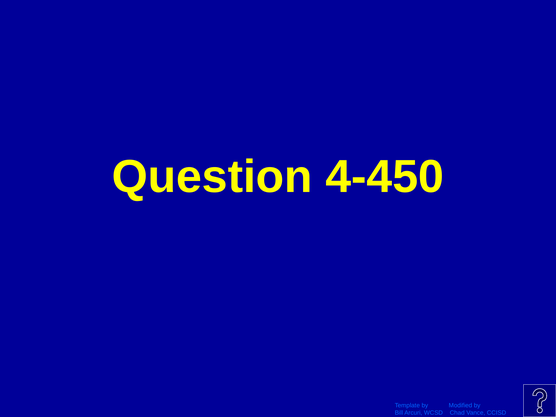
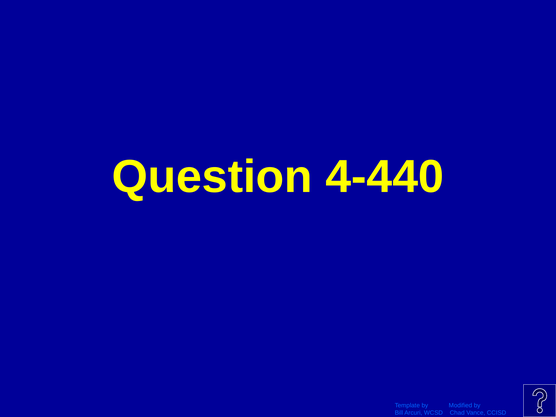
4-450: 4-450 -> 4-440
